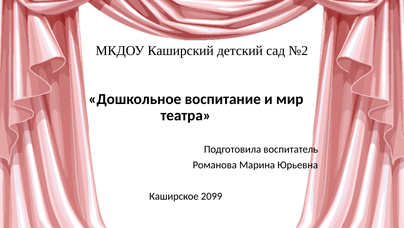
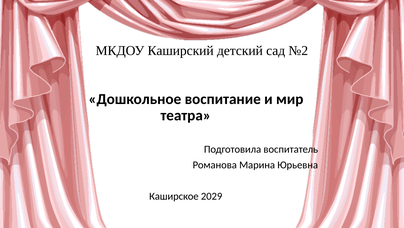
2099: 2099 -> 2029
